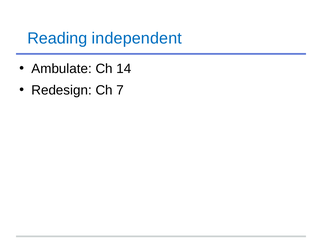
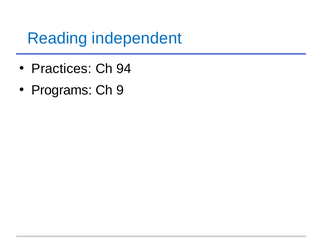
Ambulate: Ambulate -> Practices
14: 14 -> 94
Redesign: Redesign -> Programs
7: 7 -> 9
